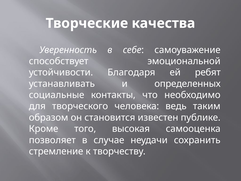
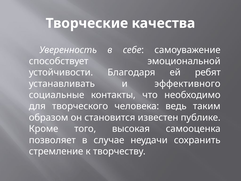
определенных: определенных -> эффективного
